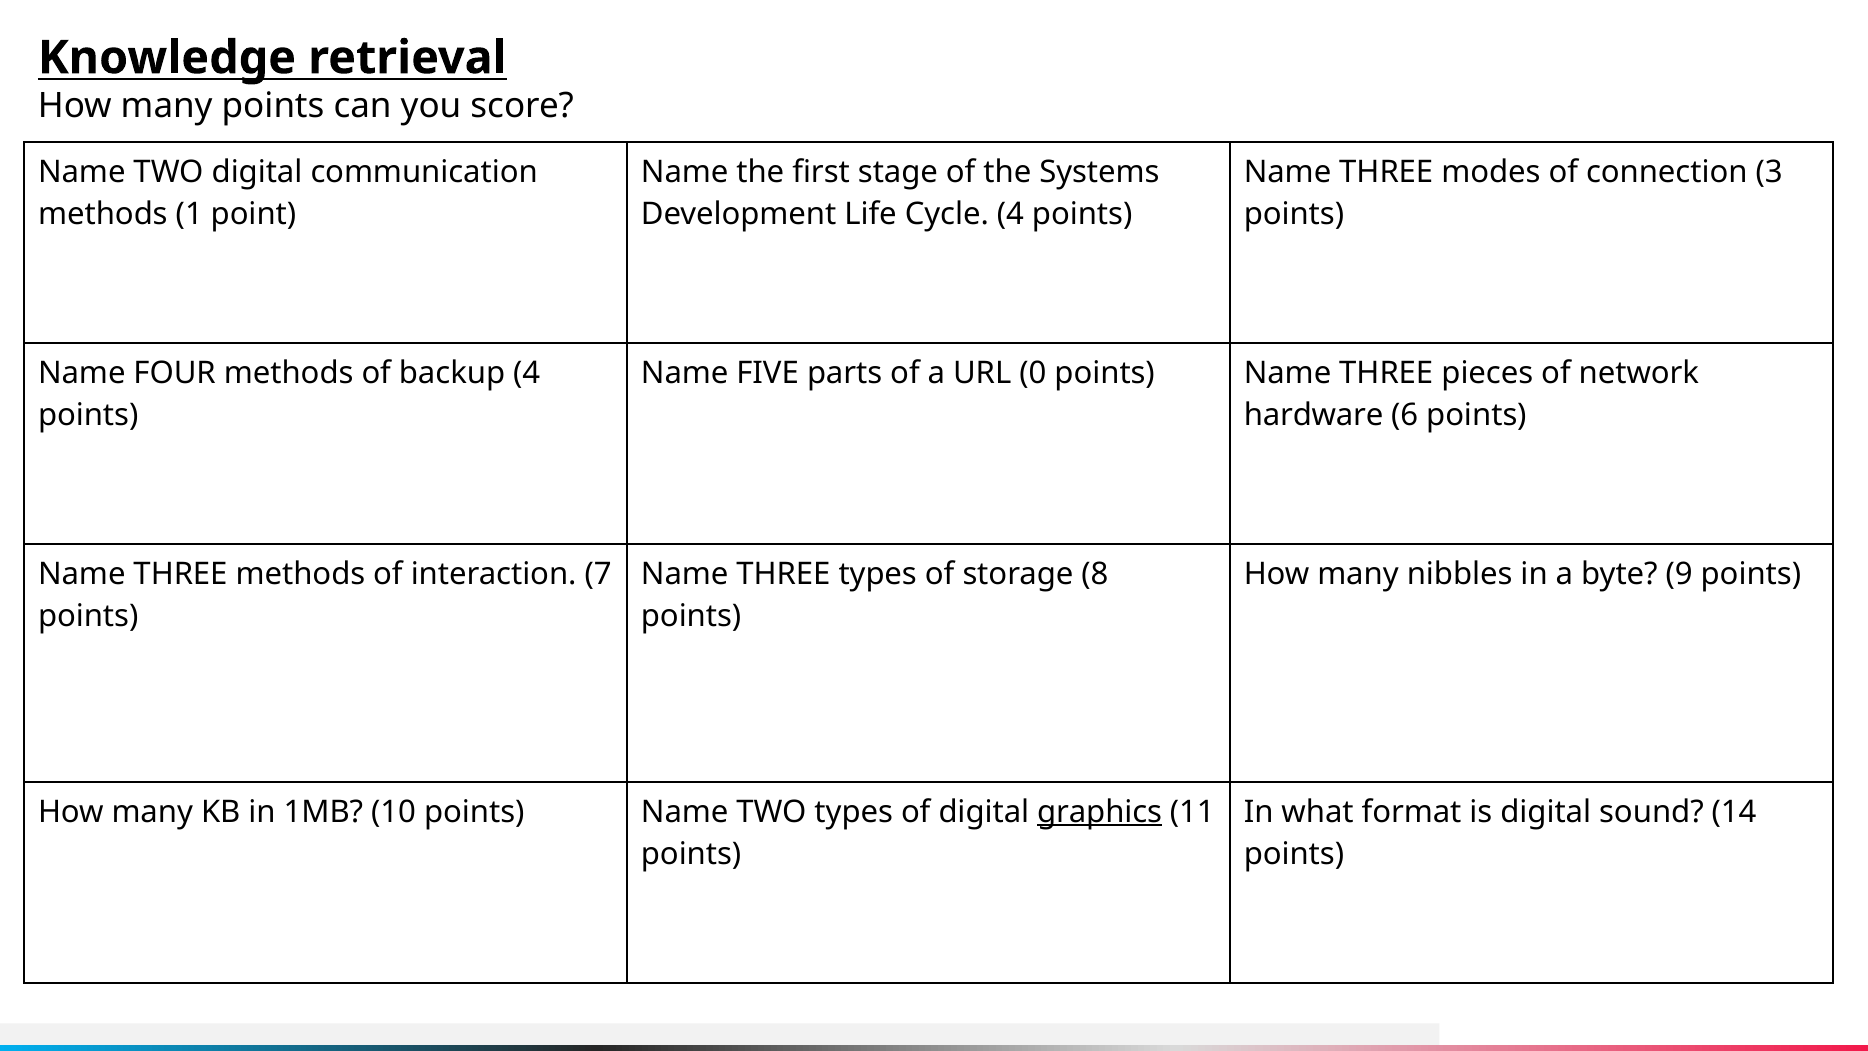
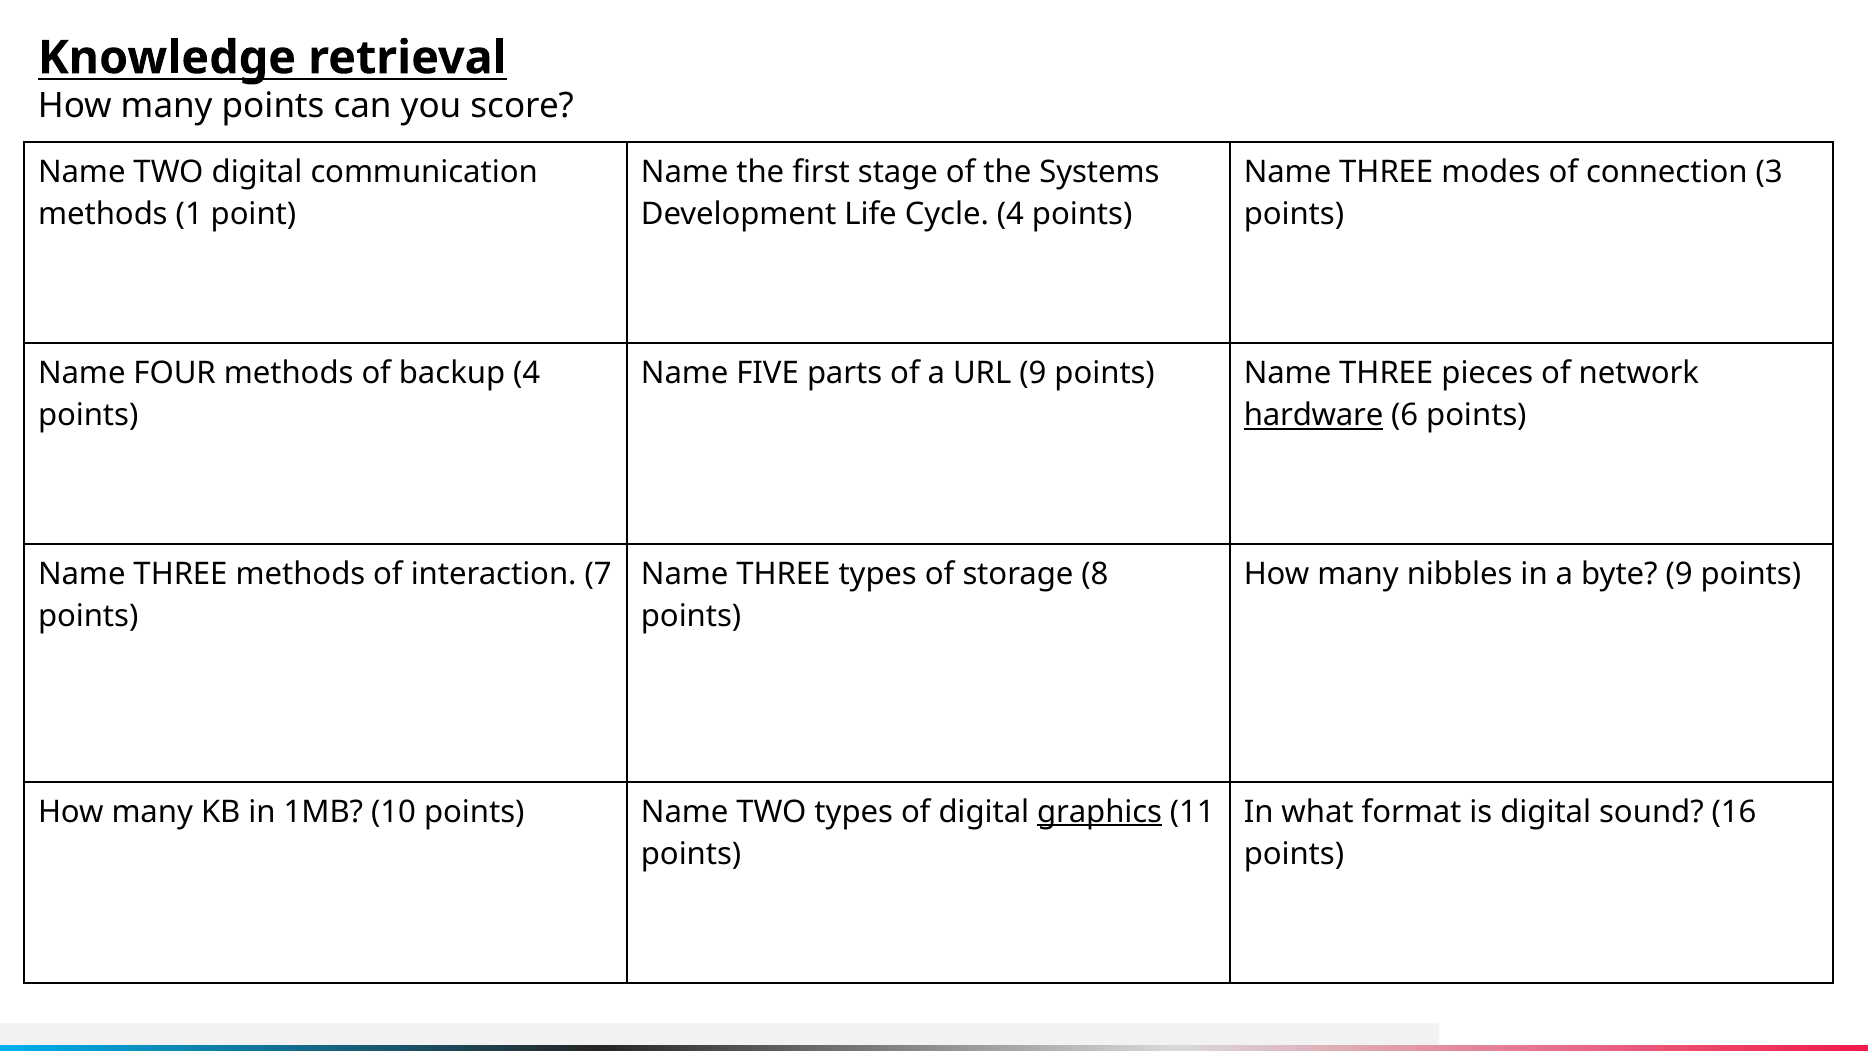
URL 0: 0 -> 9
hardware underline: none -> present
14: 14 -> 16
